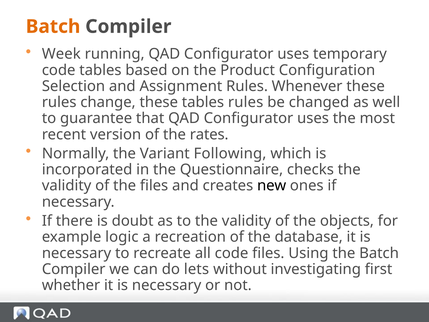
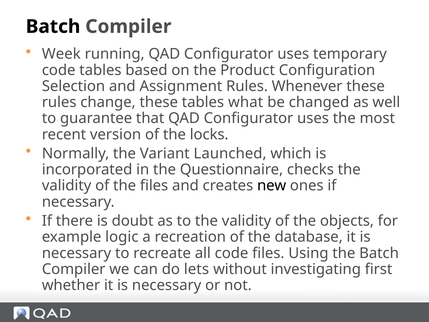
Batch at (53, 27) colour: orange -> black
tables rules: rules -> what
rates: rates -> locks
Following: Following -> Launched
